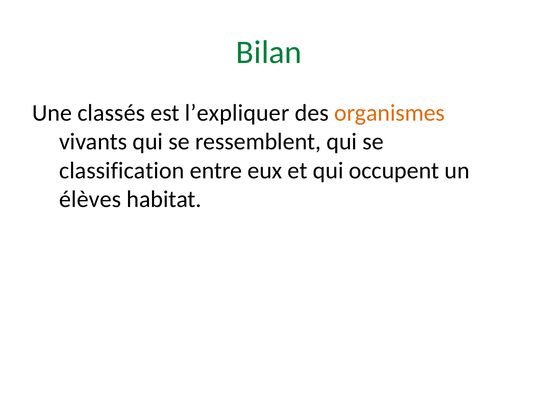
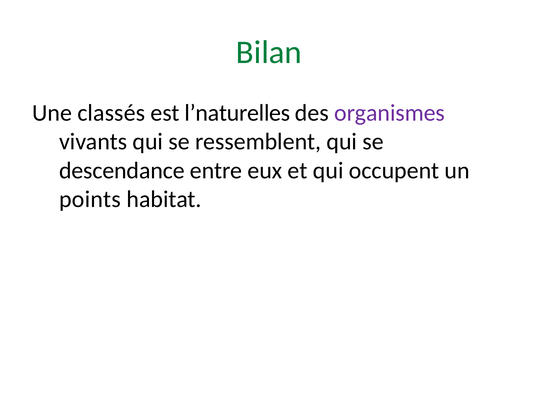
l’expliquer: l’expliquer -> l’naturelles
organismes colour: orange -> purple
classification: classification -> descendance
élèves: élèves -> points
